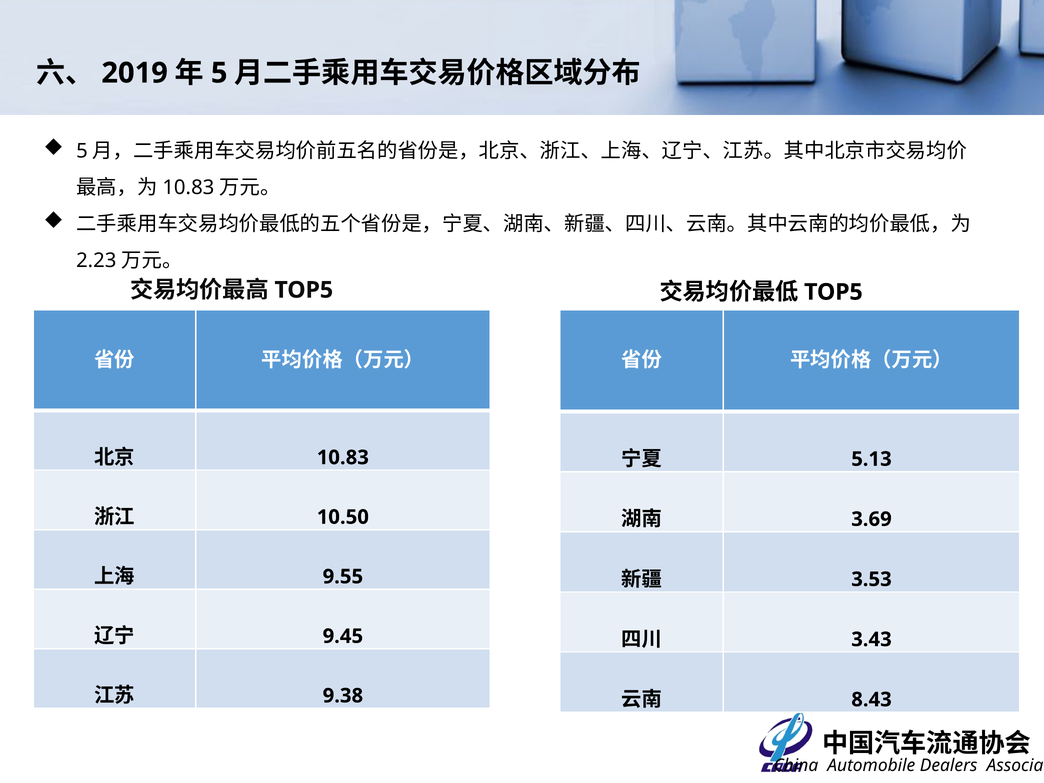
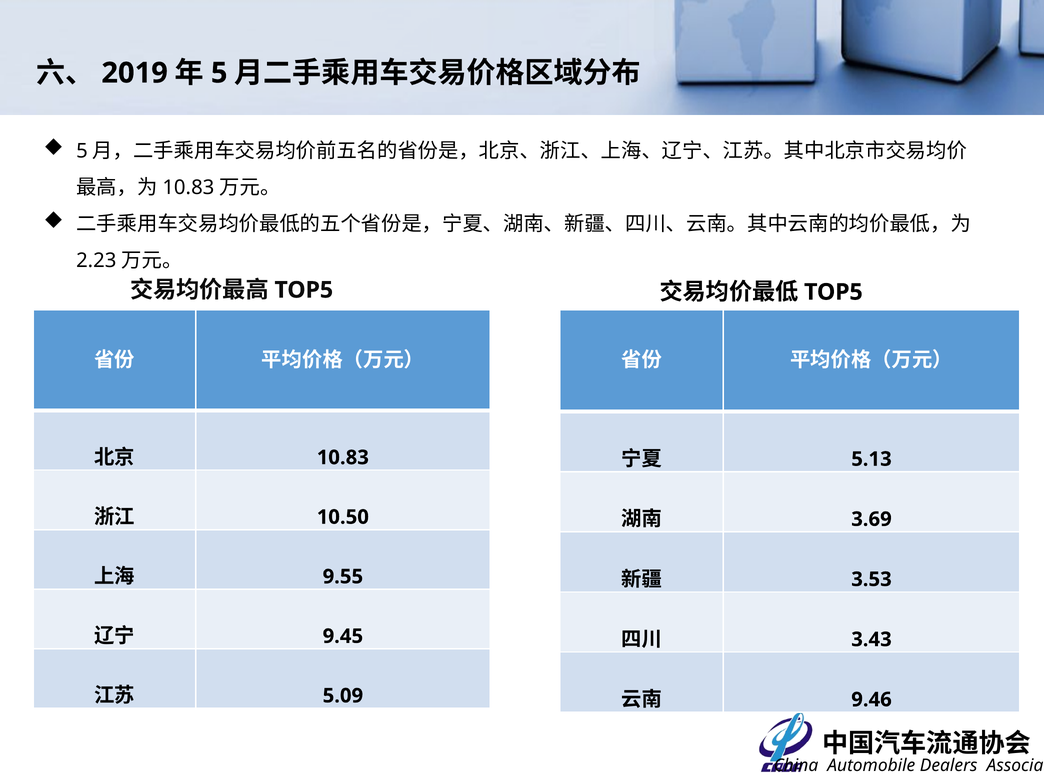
9.38: 9.38 -> 5.09
8.43: 8.43 -> 9.46
